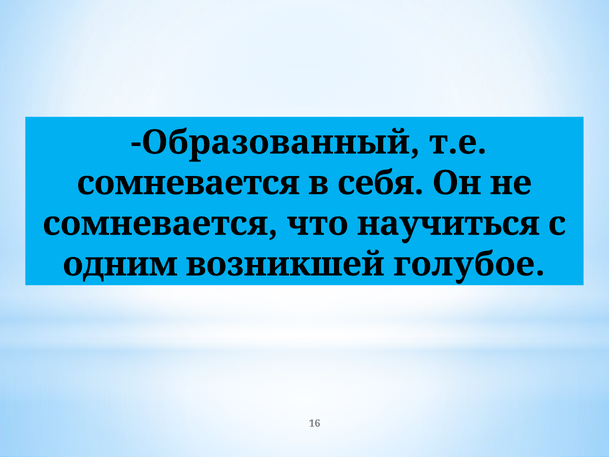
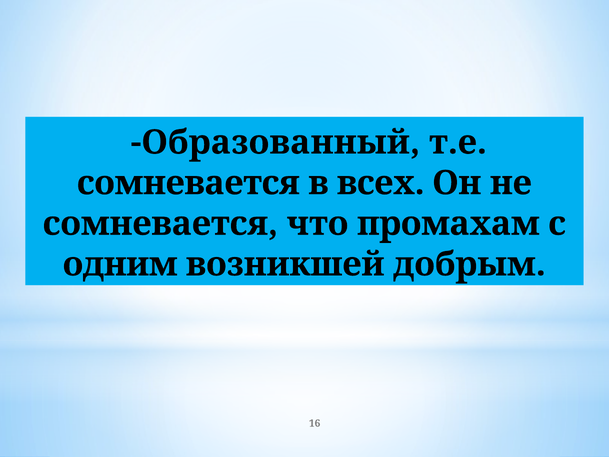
себя: себя -> всех
научиться: научиться -> промахам
голубое: голубое -> добрым
